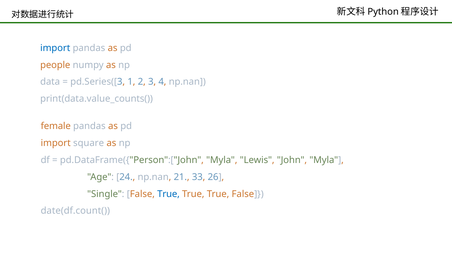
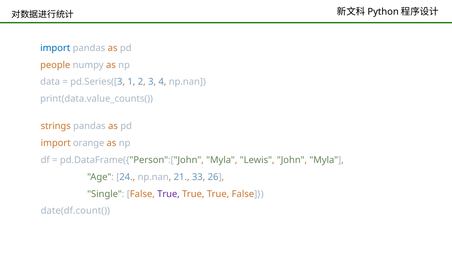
female: female -> strings
square: square -> orange
True at (168, 194) colour: blue -> purple
